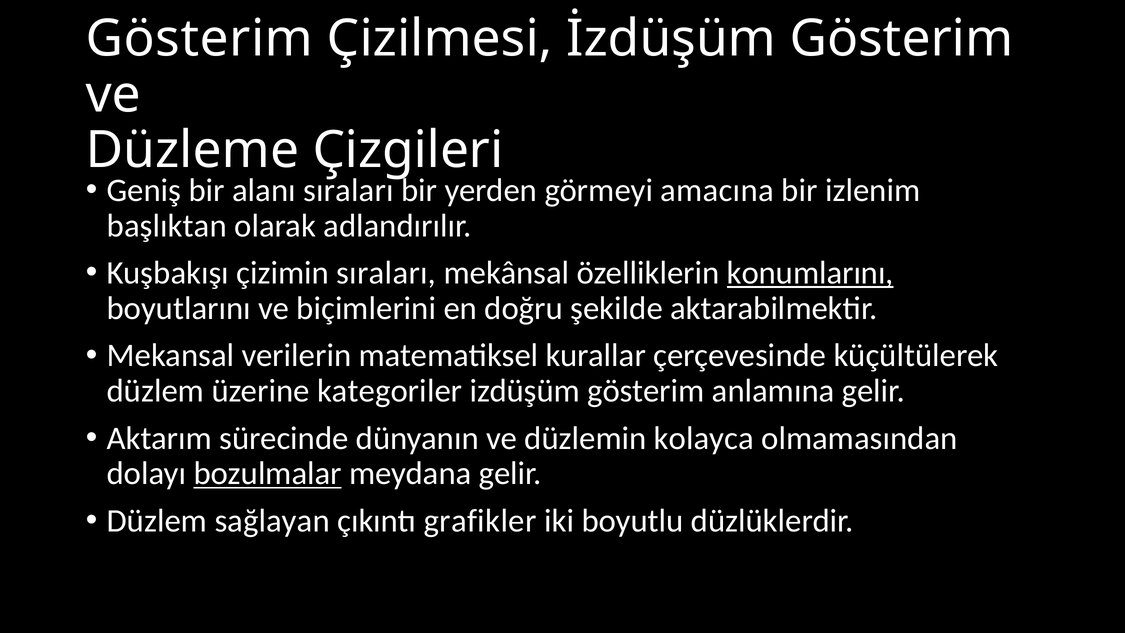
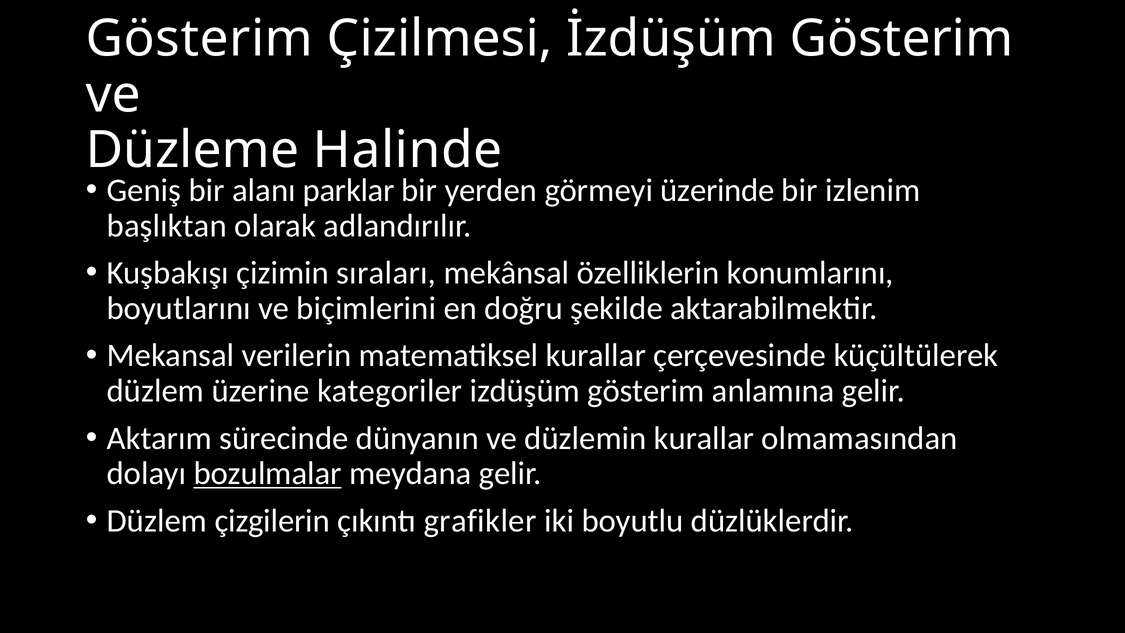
Çizgileri: Çizgileri -> Halinde
alanı sıraları: sıraları -> parklar
amacına: amacına -> üzerinde
konumlarını underline: present -> none
düzlemin kolayca: kolayca -> kurallar
sağlayan: sağlayan -> çizgilerin
